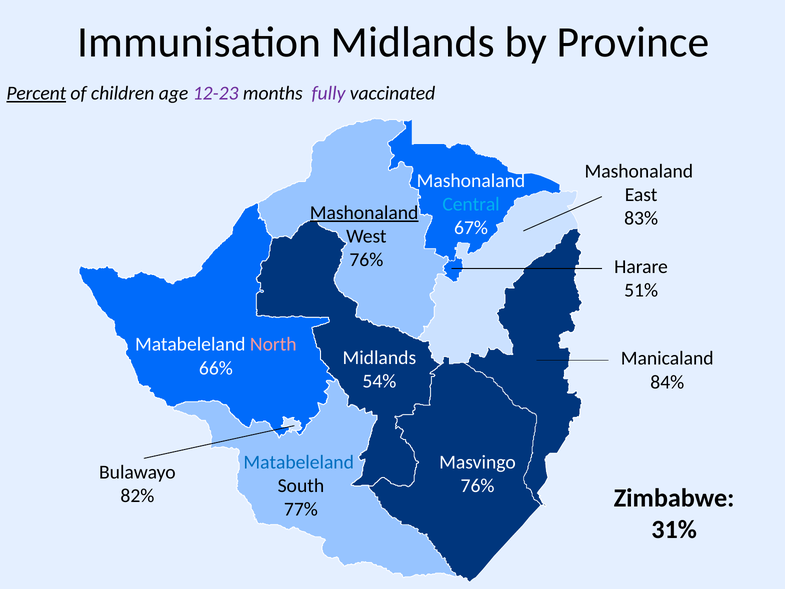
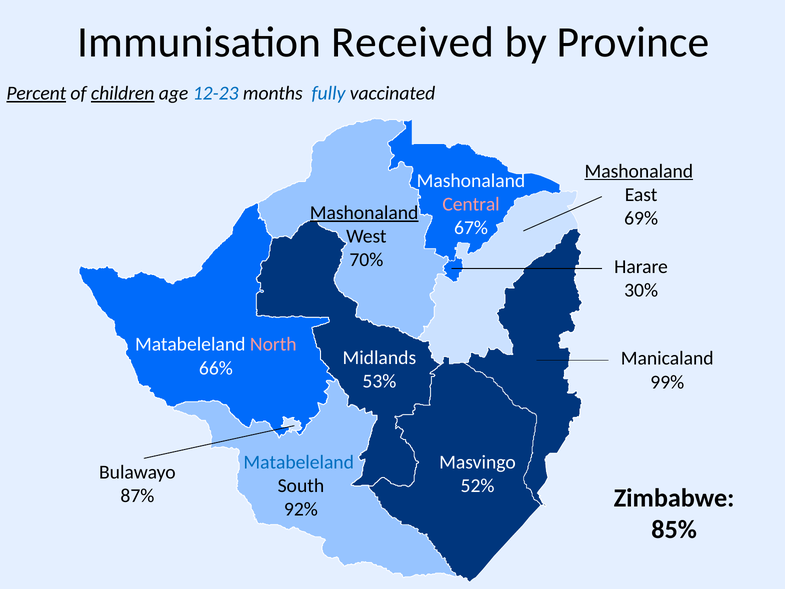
Immunisation Midlands: Midlands -> Received
children underline: none -> present
12-23 colour: purple -> blue
fully colour: purple -> blue
Mashonaland at (639, 171) underline: none -> present
Central colour: light blue -> pink
83%: 83% -> 69%
76% at (366, 260): 76% -> 70%
51%: 51% -> 30%
54%: 54% -> 53%
84%: 84% -> 99%
76% at (478, 486): 76% -> 52%
82%: 82% -> 87%
77%: 77% -> 92%
31%: 31% -> 85%
